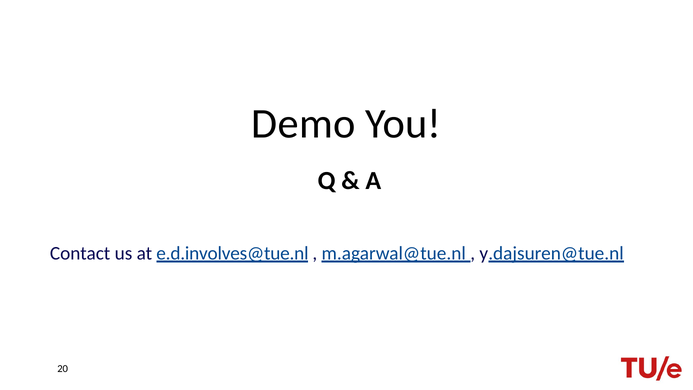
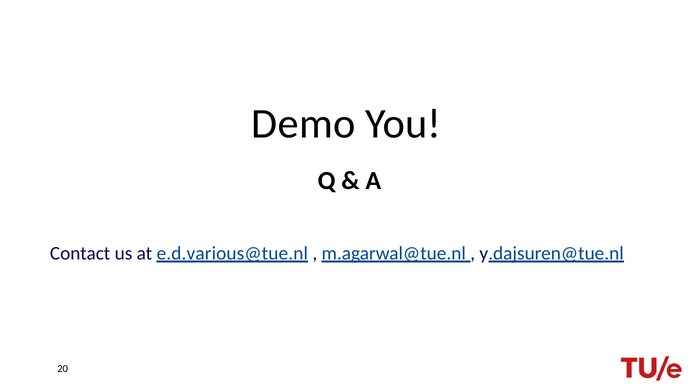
e.d.involves@tue.nl: e.d.involves@tue.nl -> e.d.various@tue.nl
